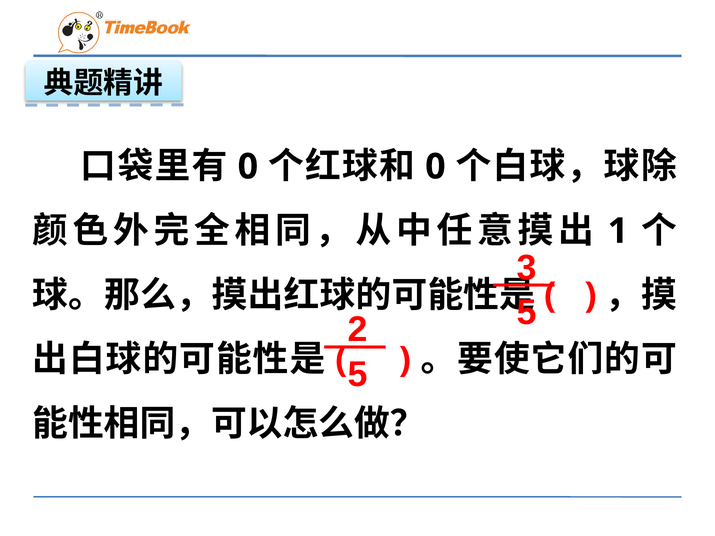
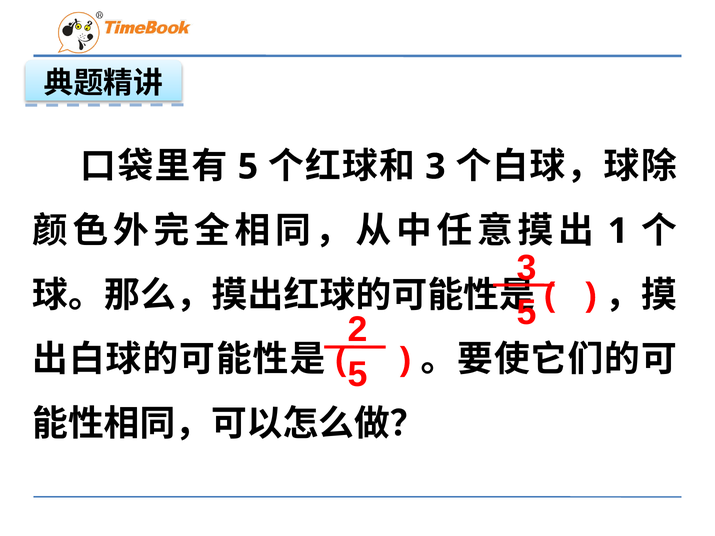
0 at (248, 167): 0 -> 5
0 at (435, 167): 0 -> 3
